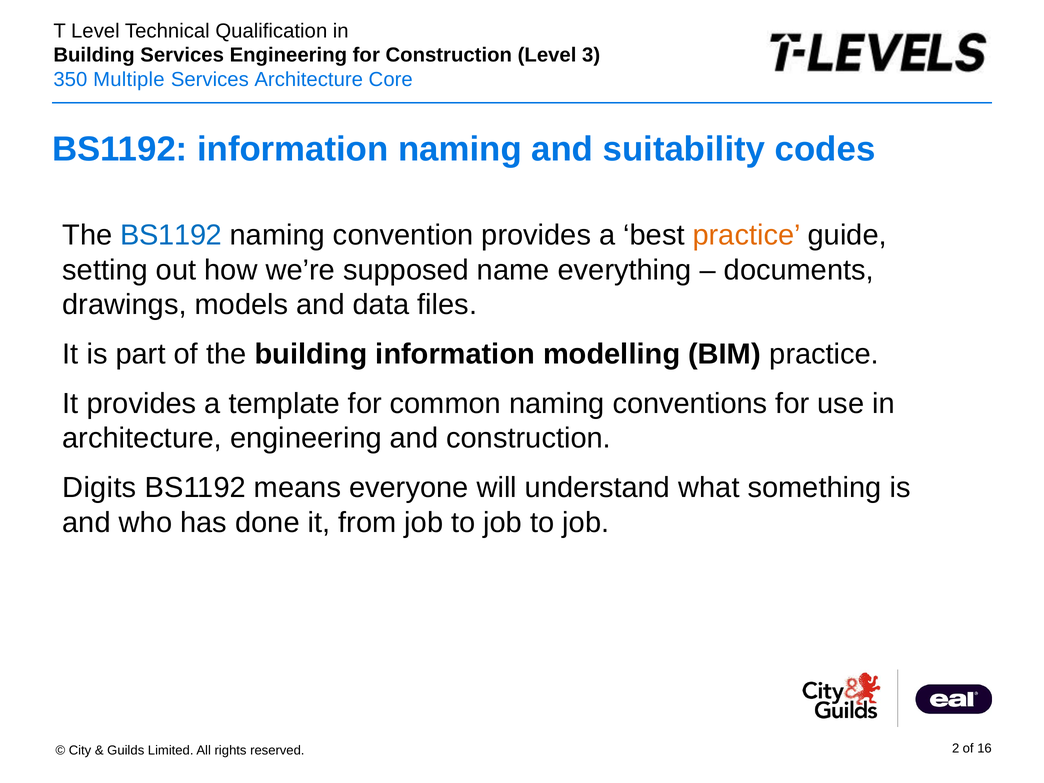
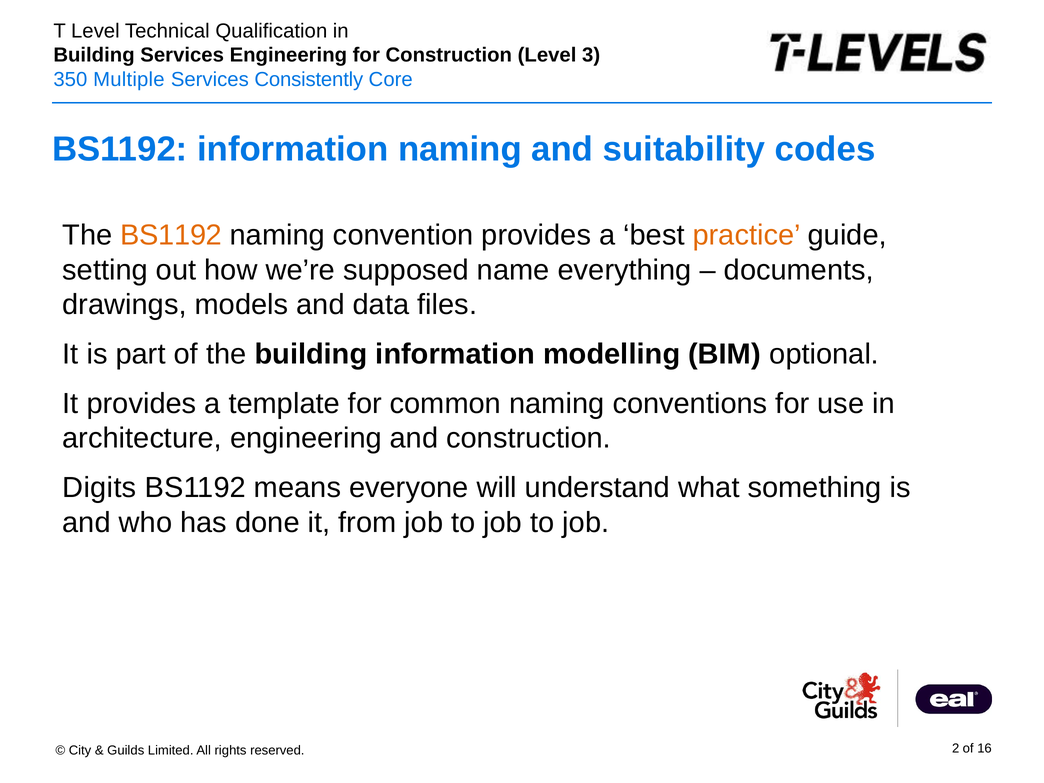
Architecture at (309, 80): Architecture -> Consistently
BS1192 at (171, 235) colour: blue -> orange
BIM practice: practice -> optional
